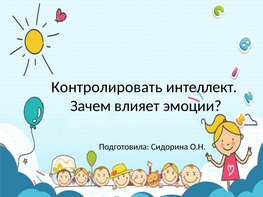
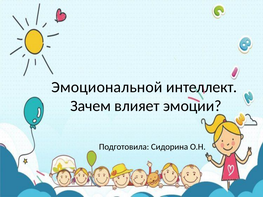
Контролировать: Контролировать -> Эмоциональной
